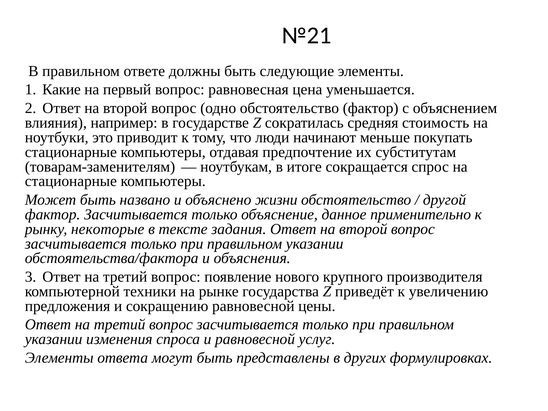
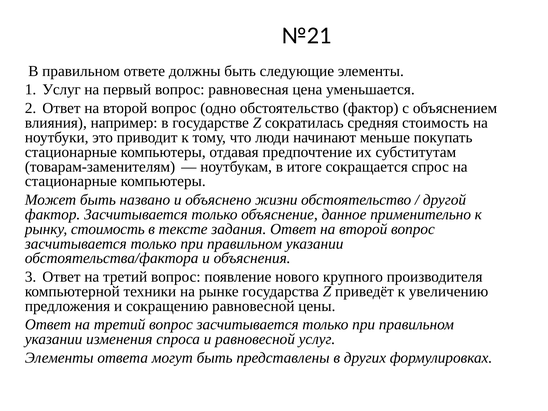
1 Какие: Какие -> Услуг
рынку некоторые: некоторые -> стоимость
